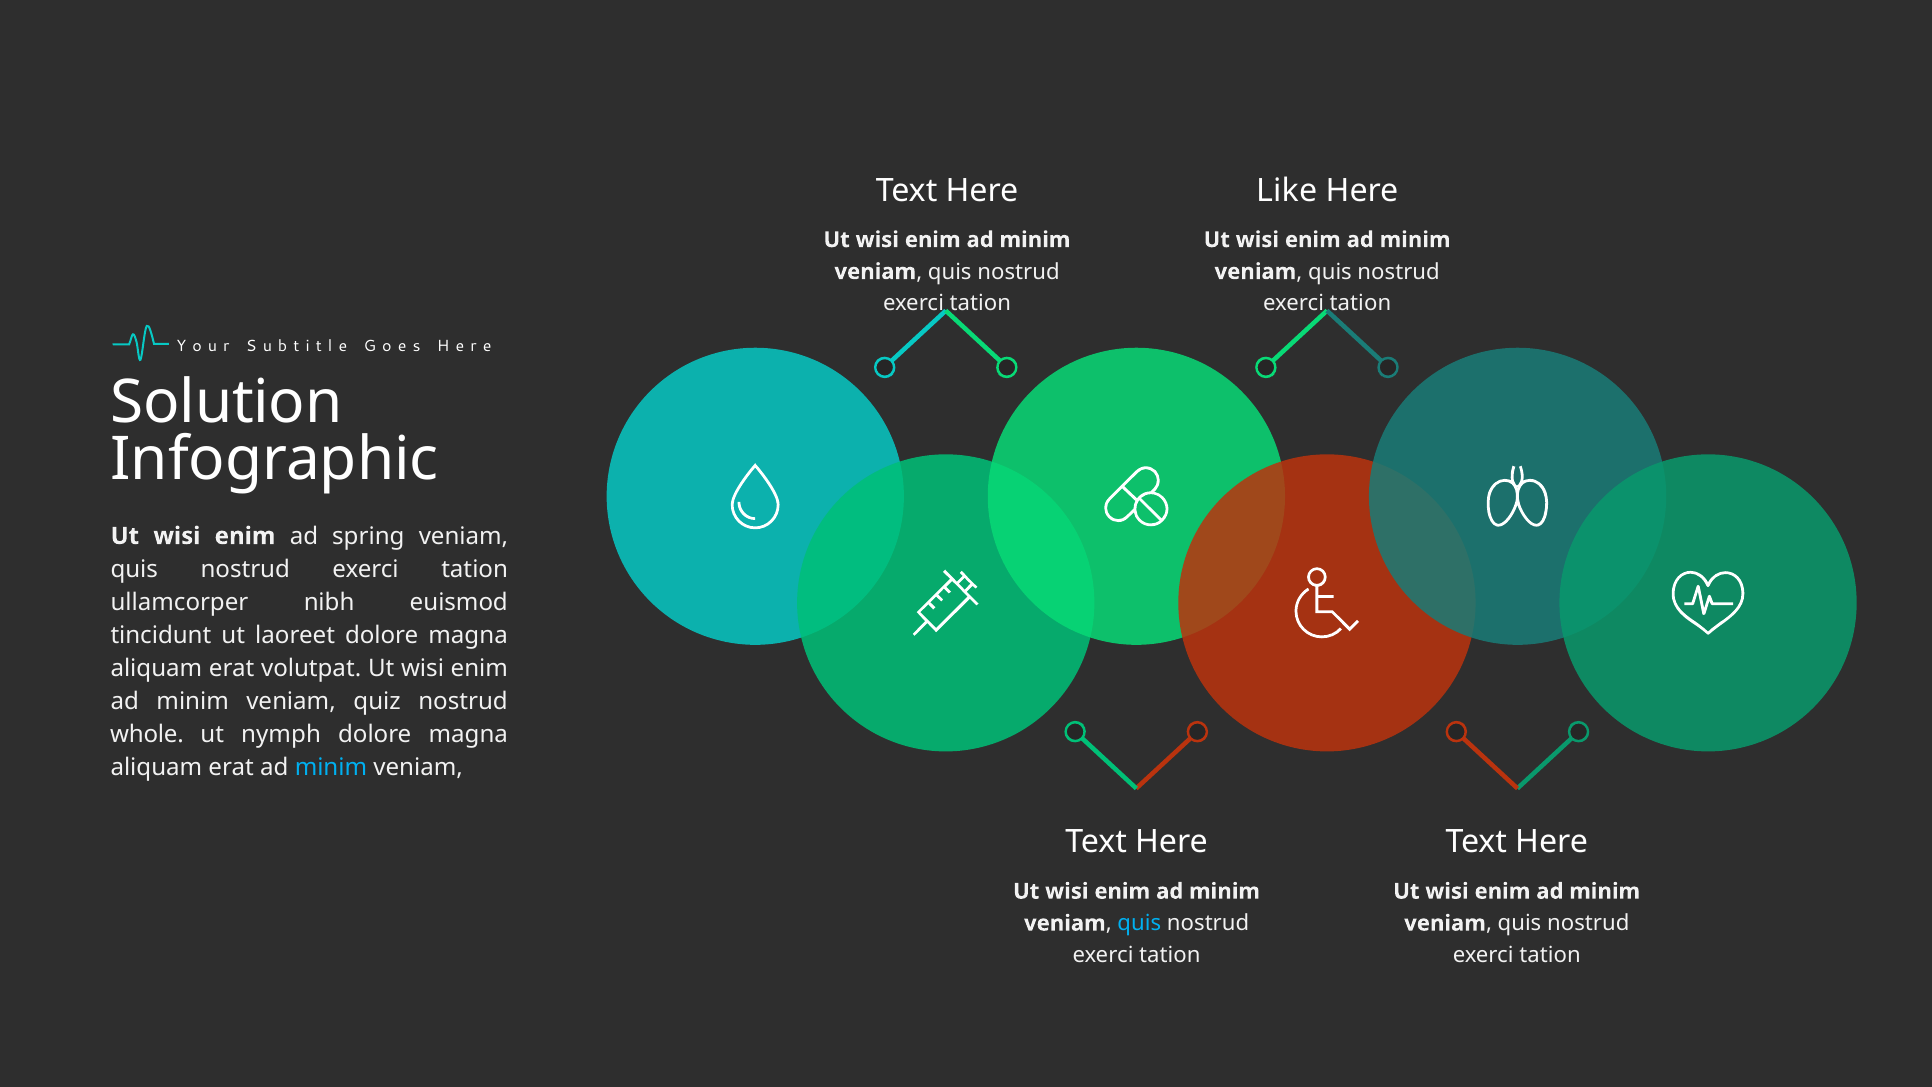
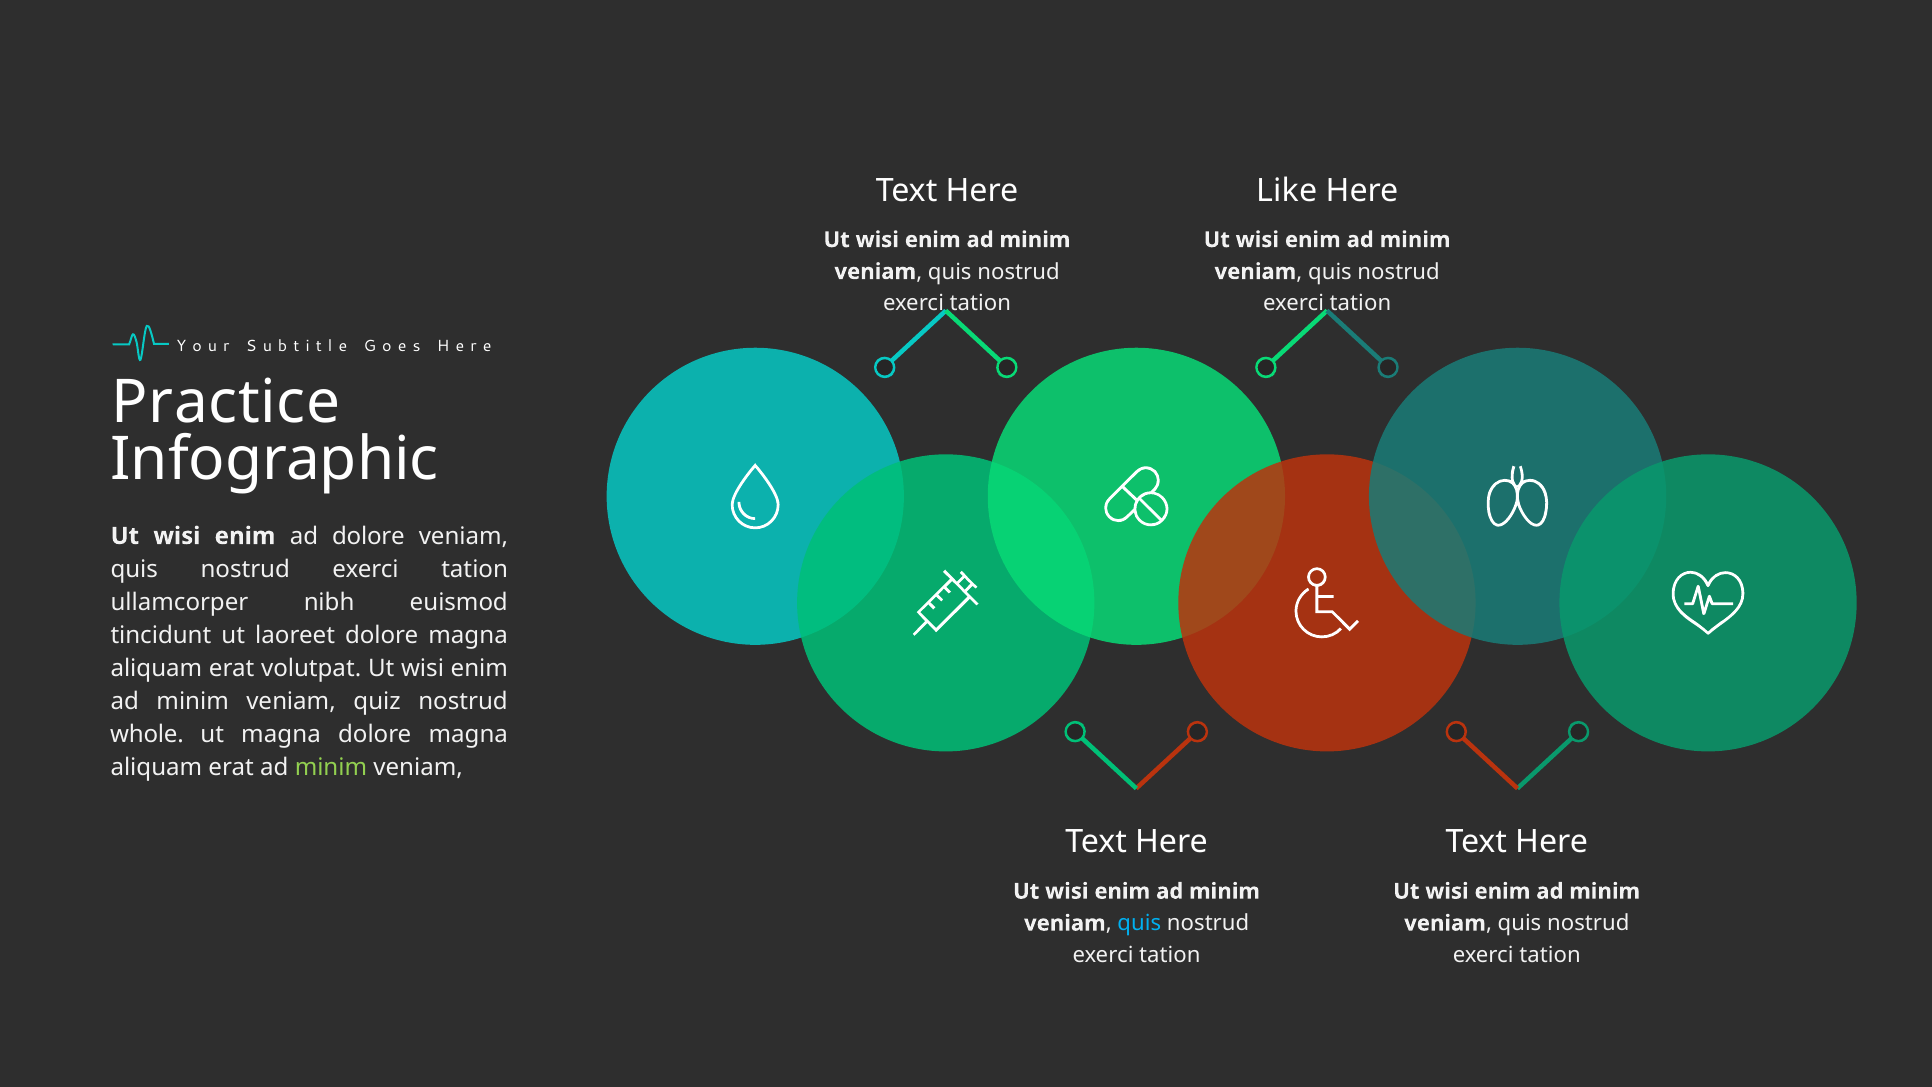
Solution: Solution -> Practice
ad spring: spring -> dolore
ut nymph: nymph -> magna
minim at (331, 767) colour: light blue -> light green
